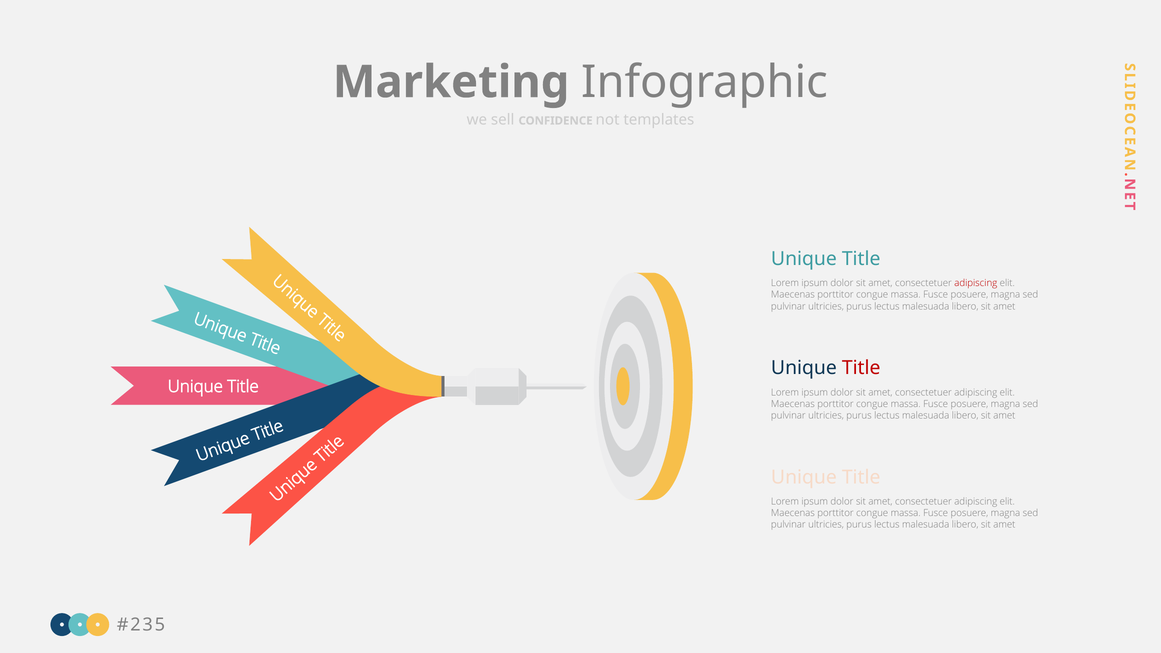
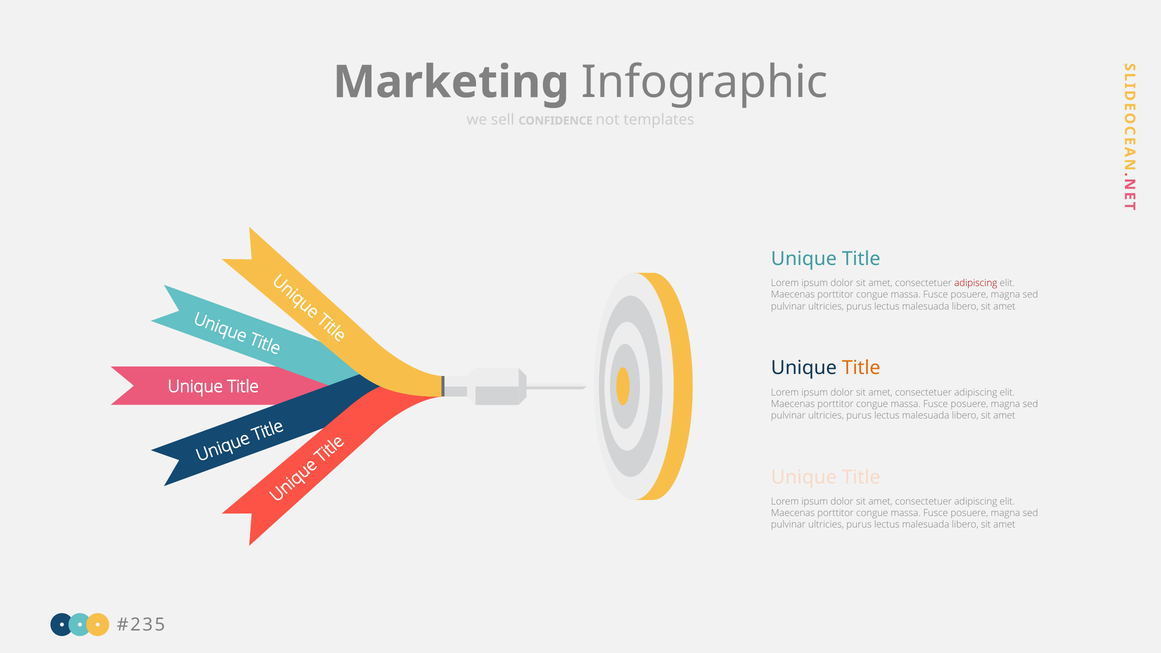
Title at (861, 368) colour: red -> orange
